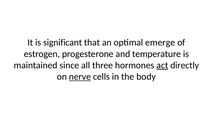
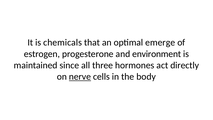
significant: significant -> chemicals
temperature: temperature -> environment
act underline: present -> none
